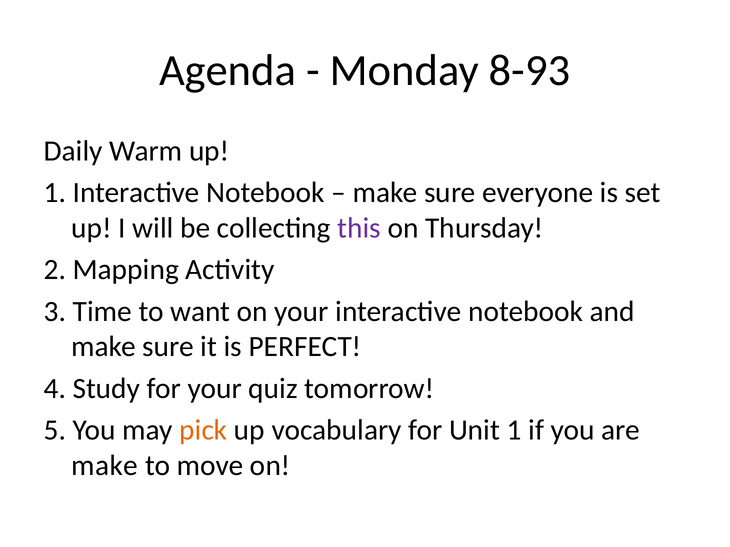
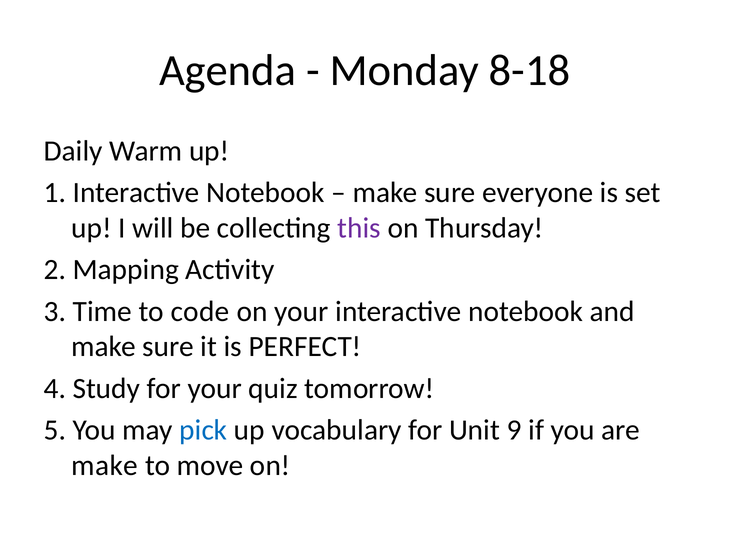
8-93: 8-93 -> 8-18
want: want -> code
pick colour: orange -> blue
Unit 1: 1 -> 9
